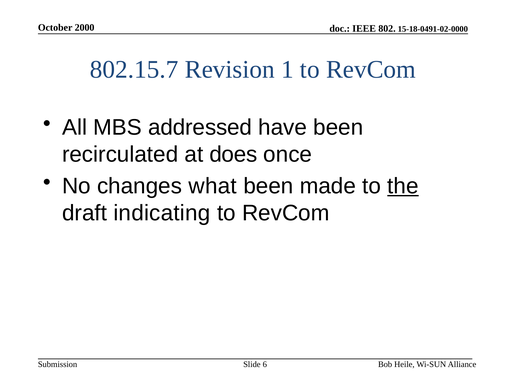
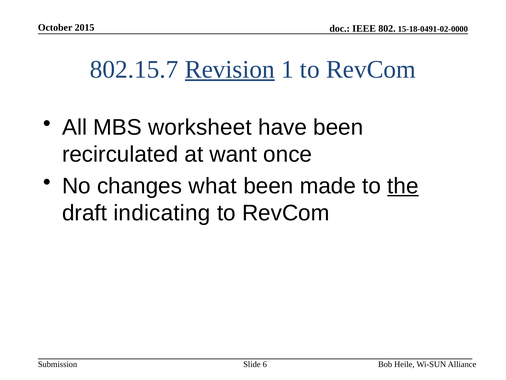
2000: 2000 -> 2015
Revision underline: none -> present
addressed: addressed -> worksheet
does: does -> want
